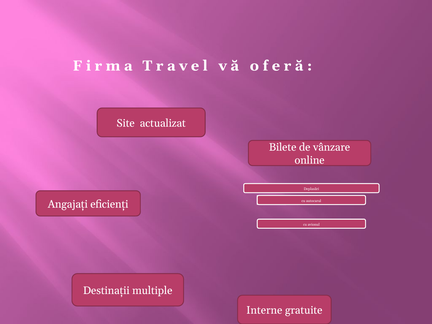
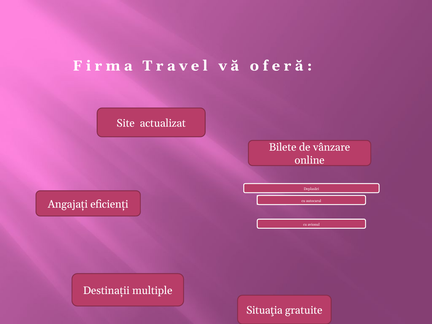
Interne: Interne -> Situaţia
